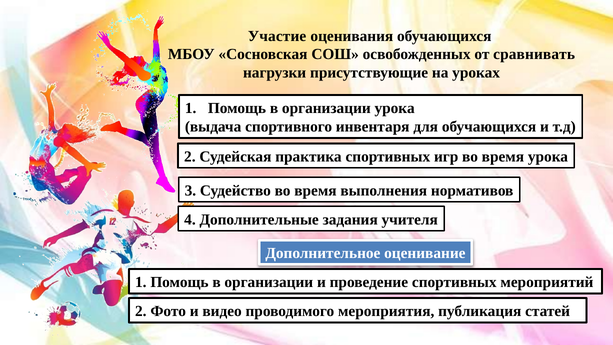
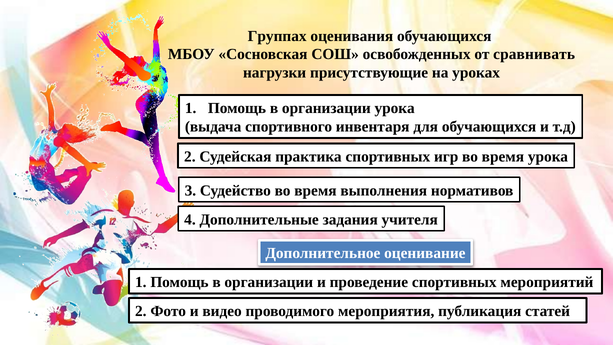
Участие: Участие -> Группах
